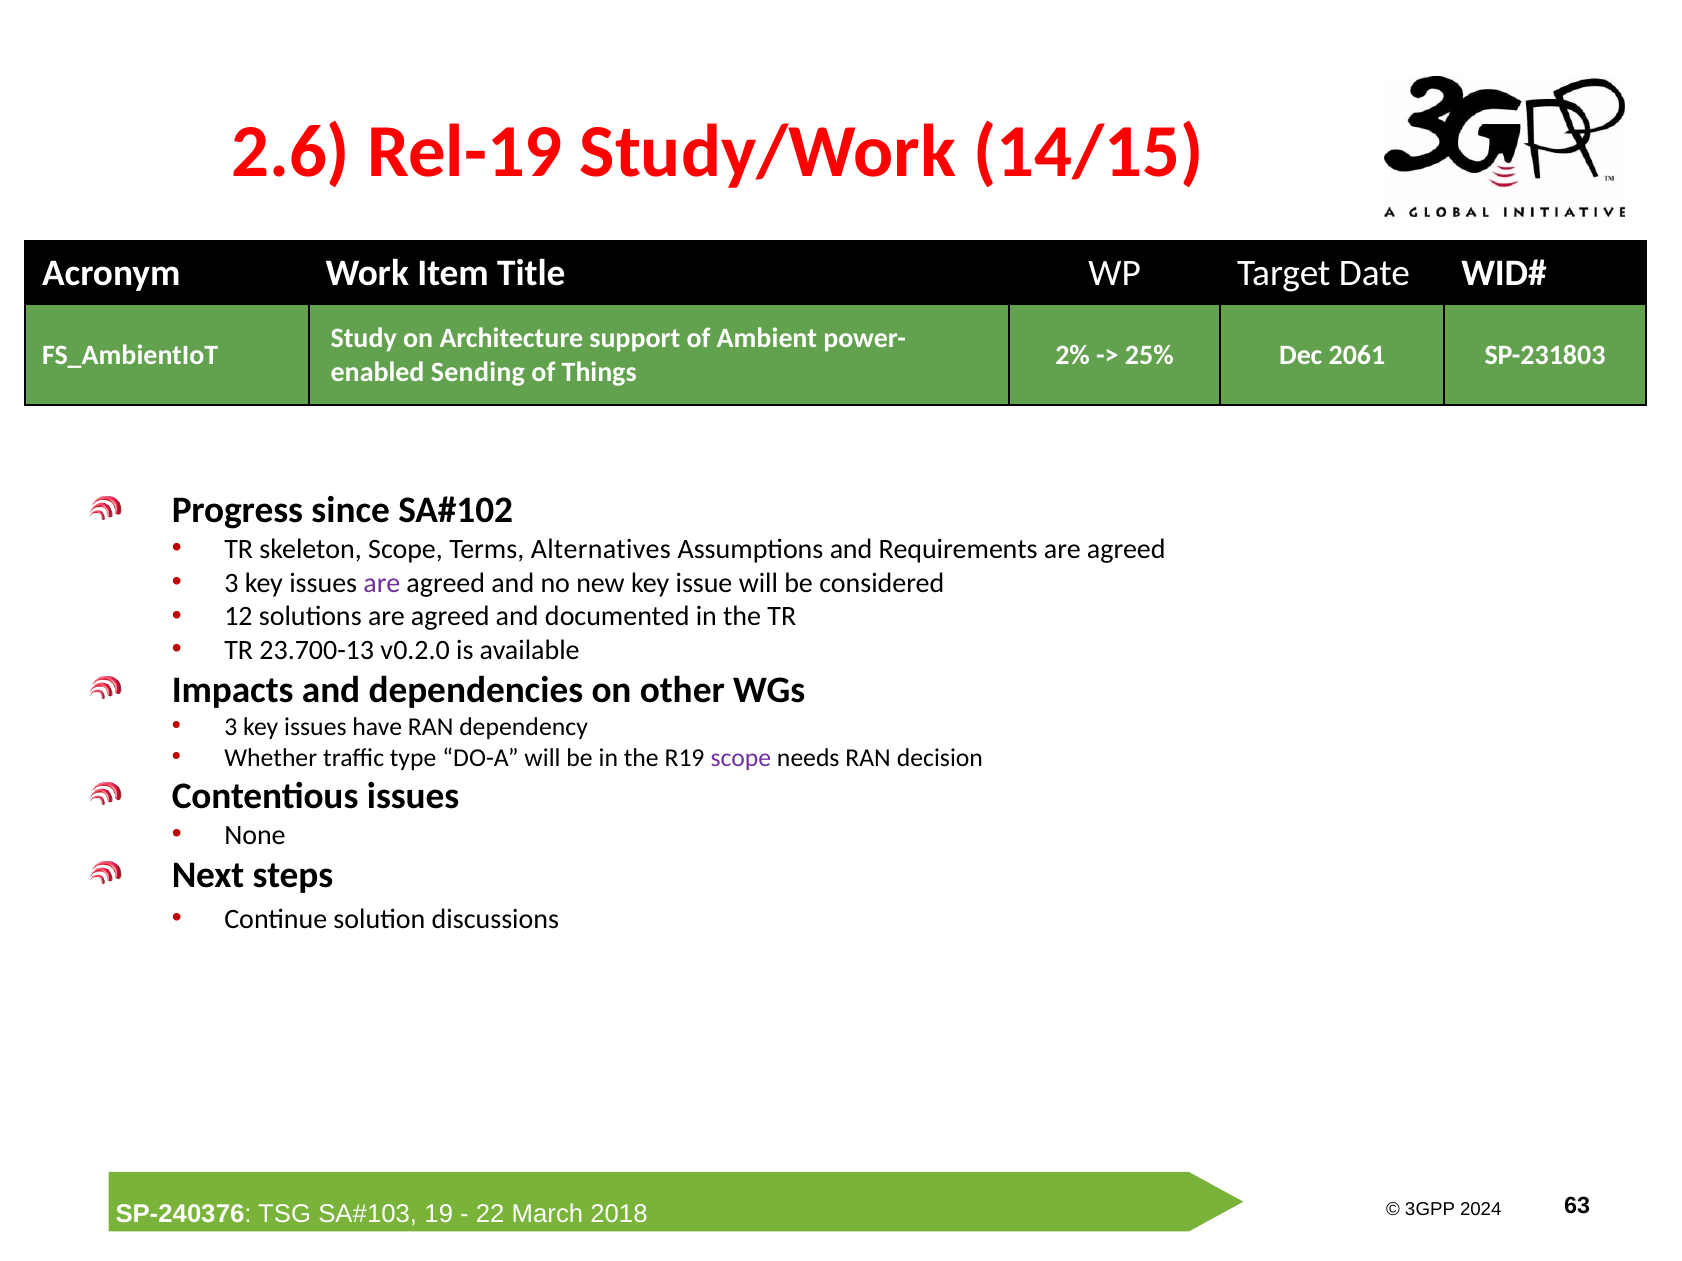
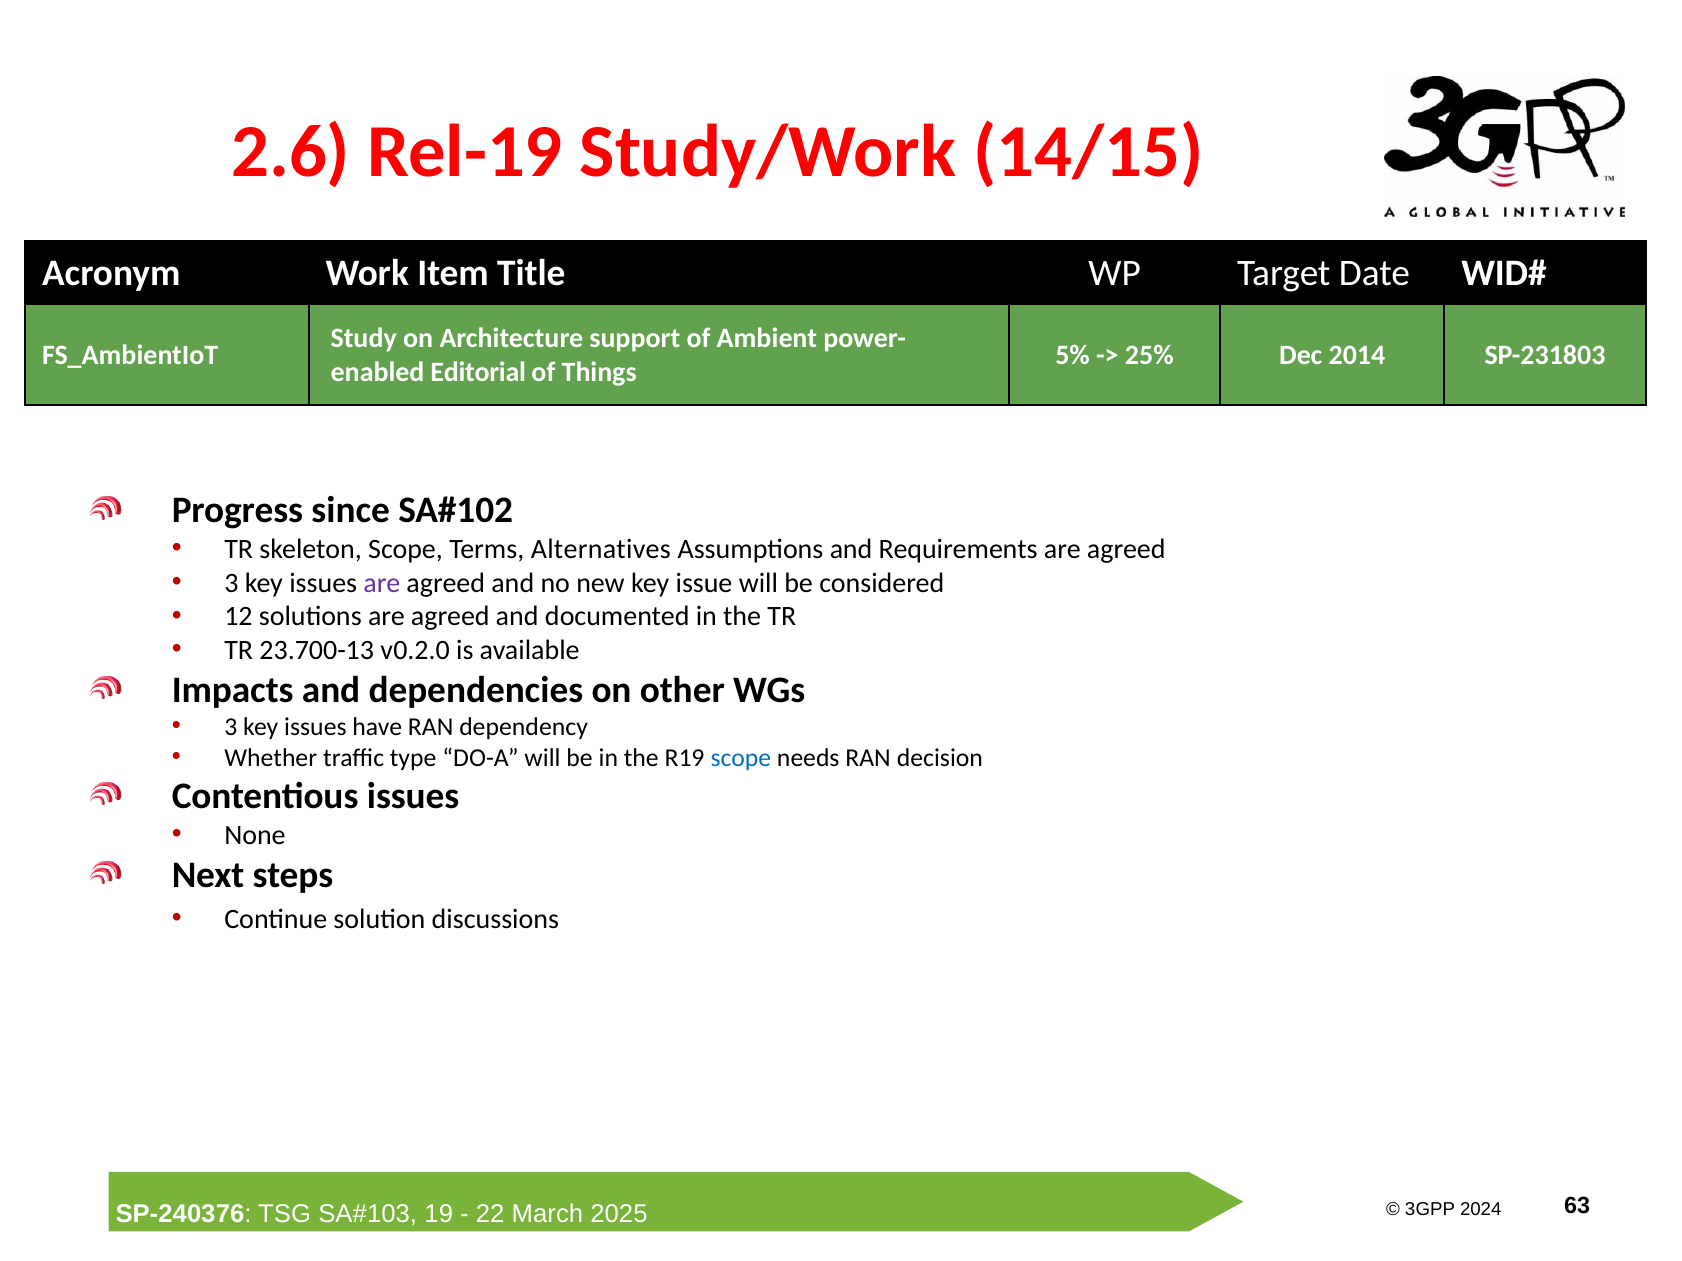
2%: 2% -> 5%
2061: 2061 -> 2014
Sending: Sending -> Editorial
scope at (741, 758) colour: purple -> blue
2018: 2018 -> 2025
